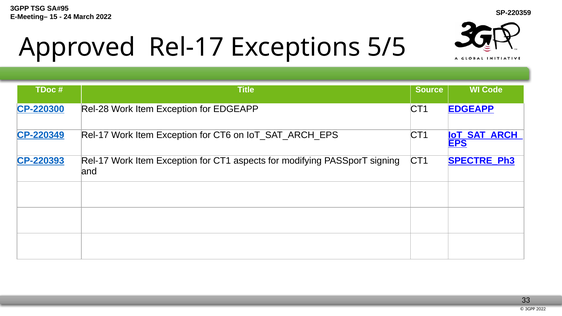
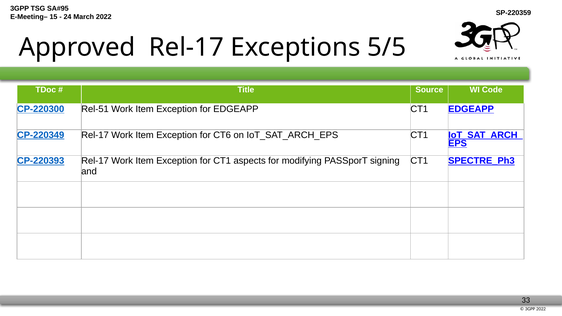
Rel-28: Rel-28 -> Rel-51
